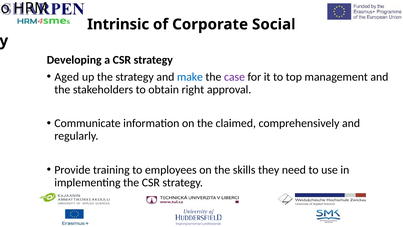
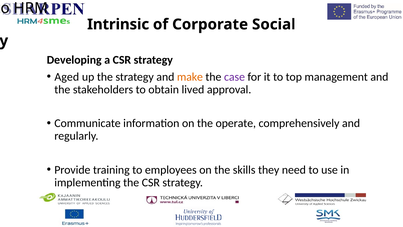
make colour: blue -> orange
right: right -> lived
claimed: claimed -> operate
